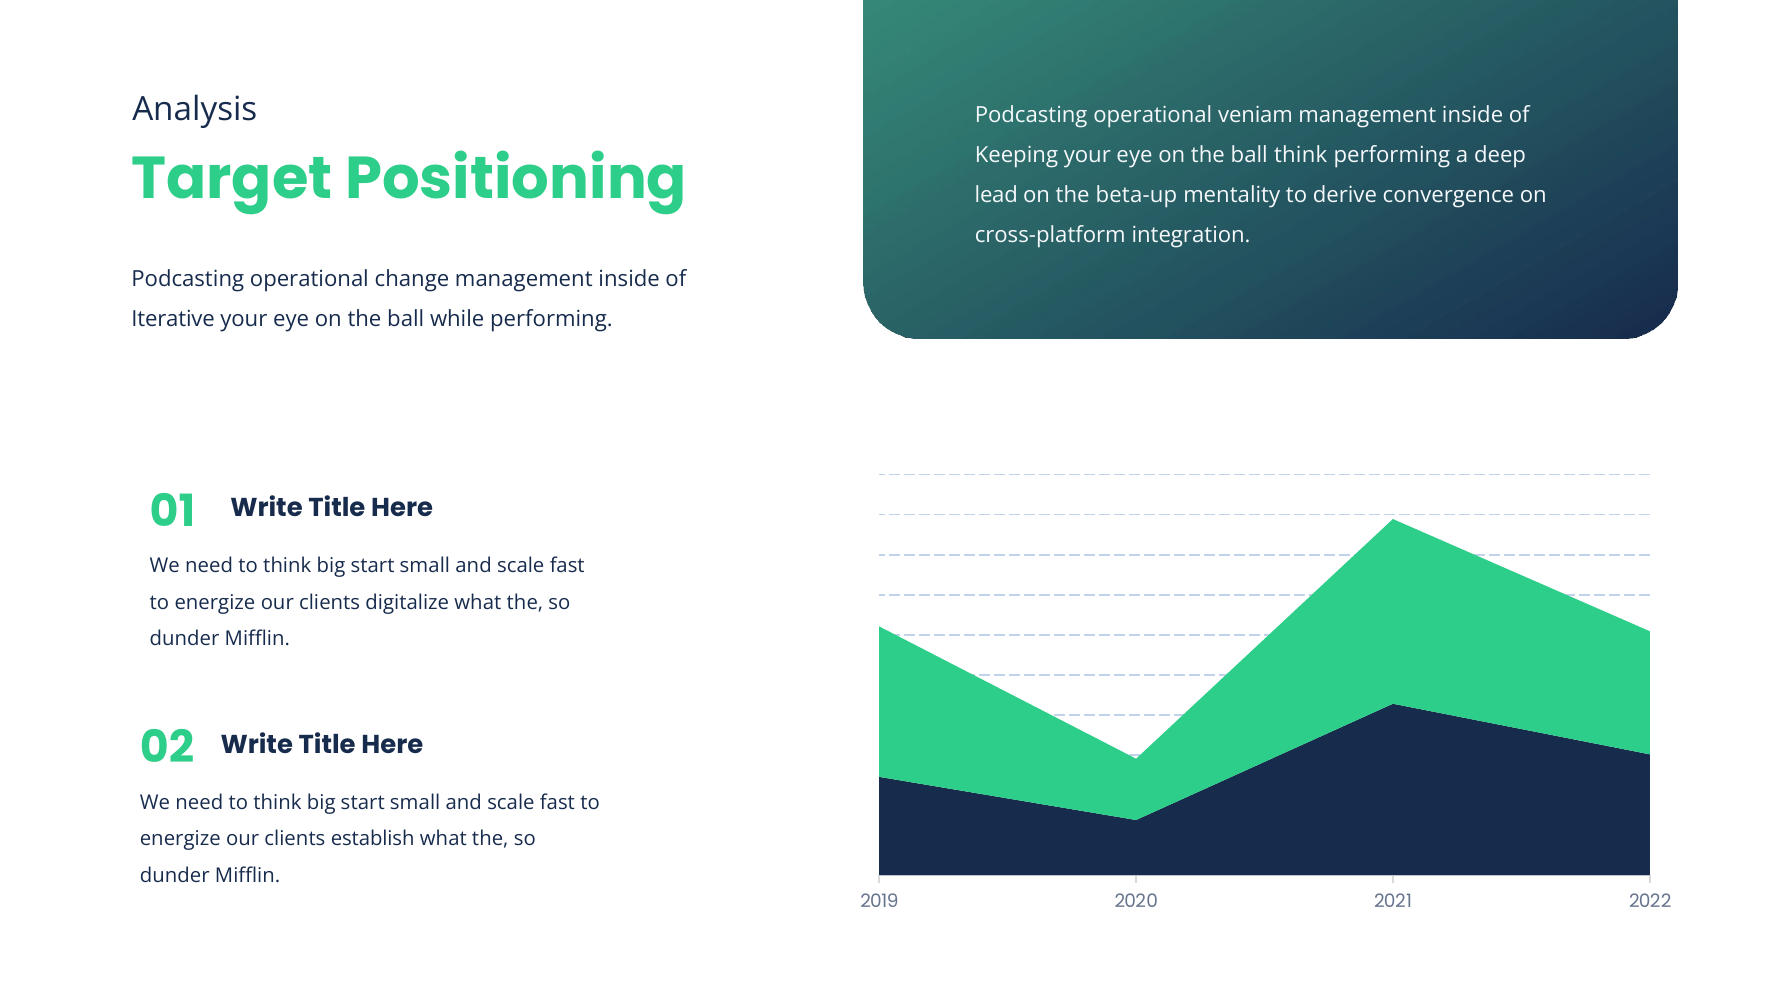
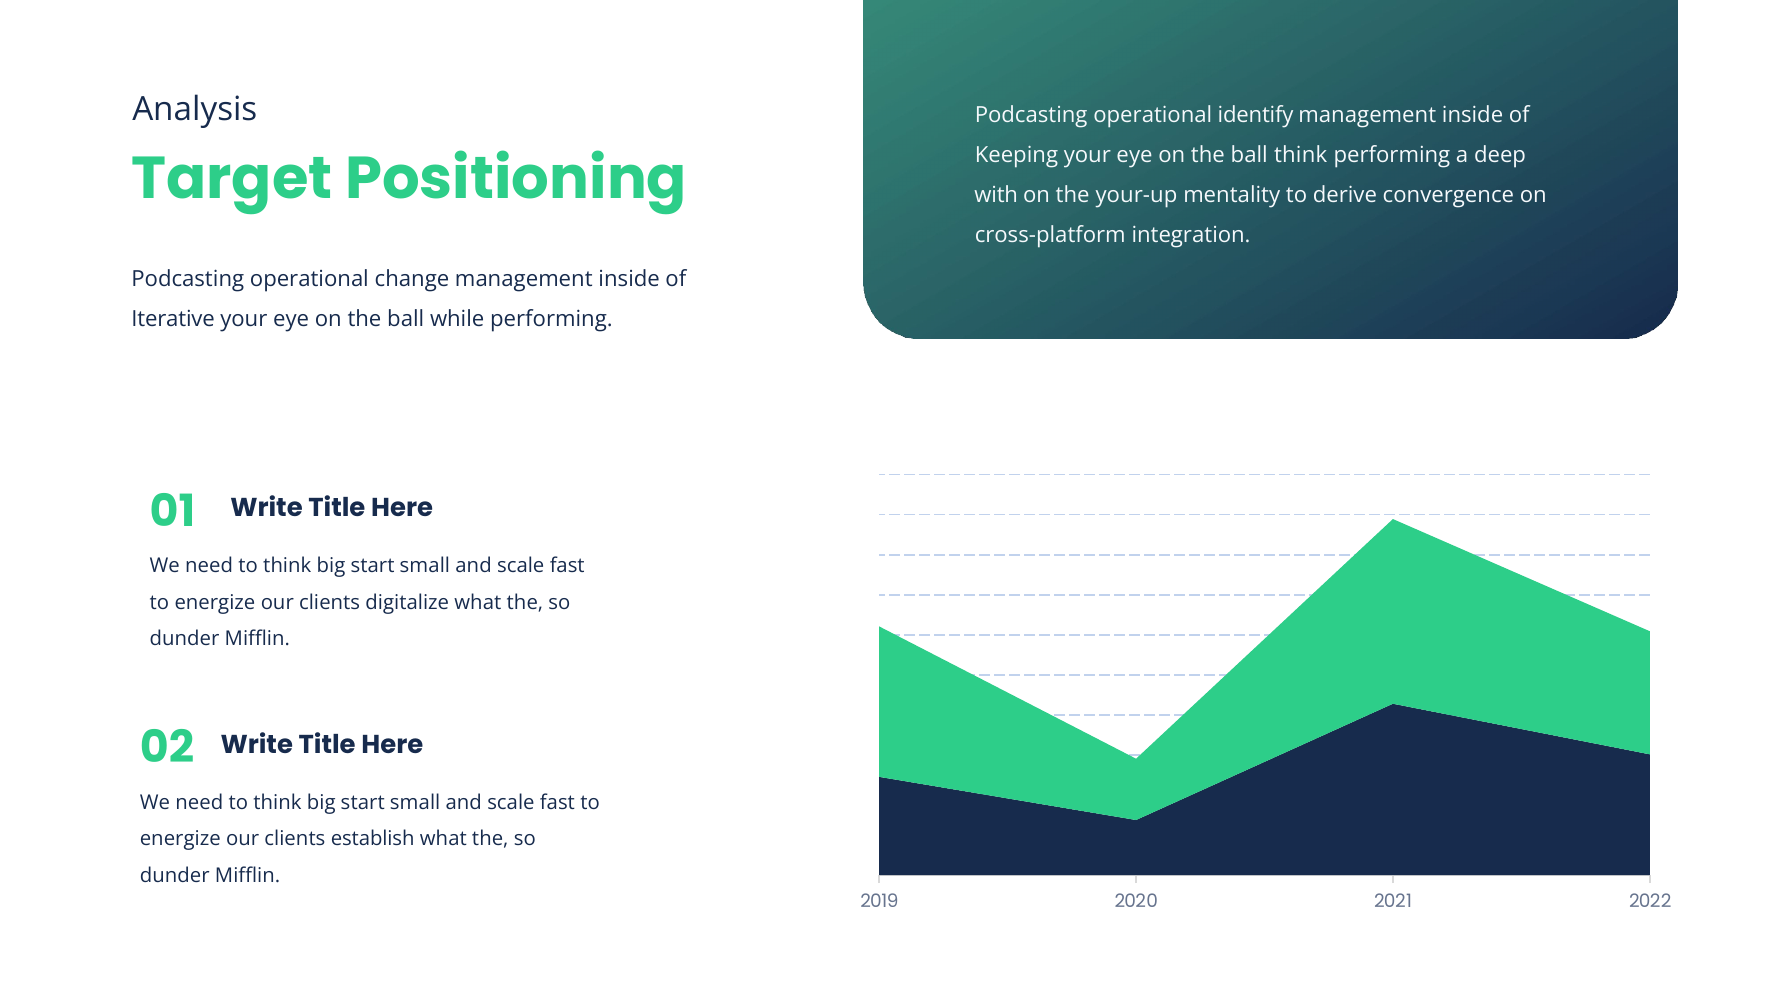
veniam: veniam -> identify
lead: lead -> with
beta-up: beta-up -> your-up
